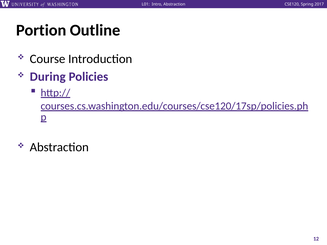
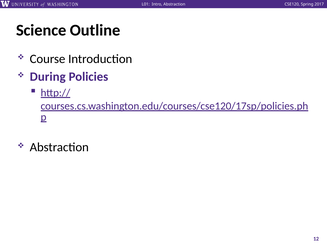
Portion: Portion -> Science
